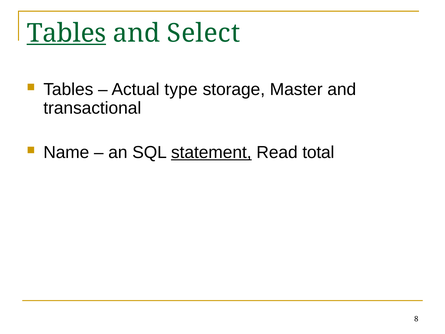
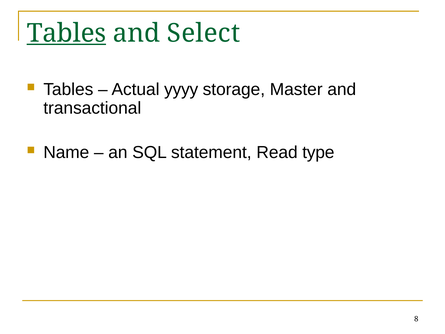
type: type -> yyyy
statement underline: present -> none
total: total -> type
